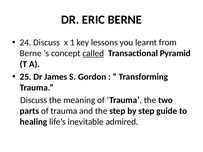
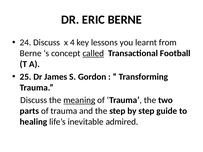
1: 1 -> 4
Pyramid: Pyramid -> Football
meaning underline: none -> present
